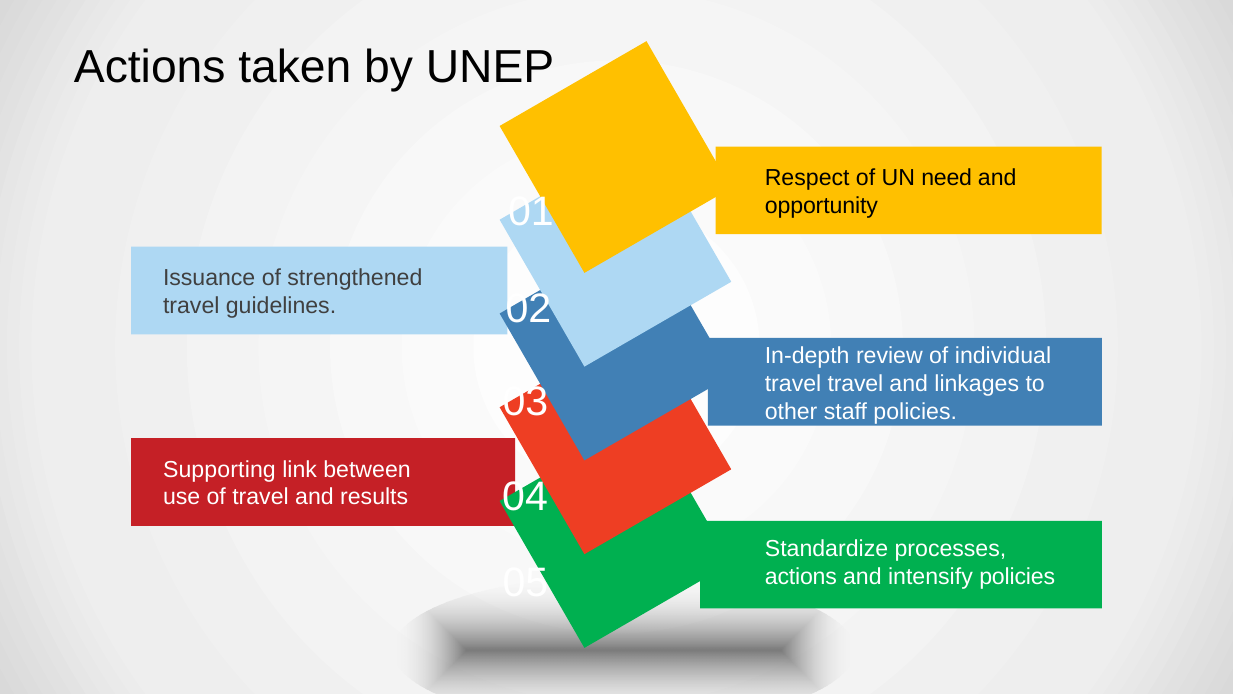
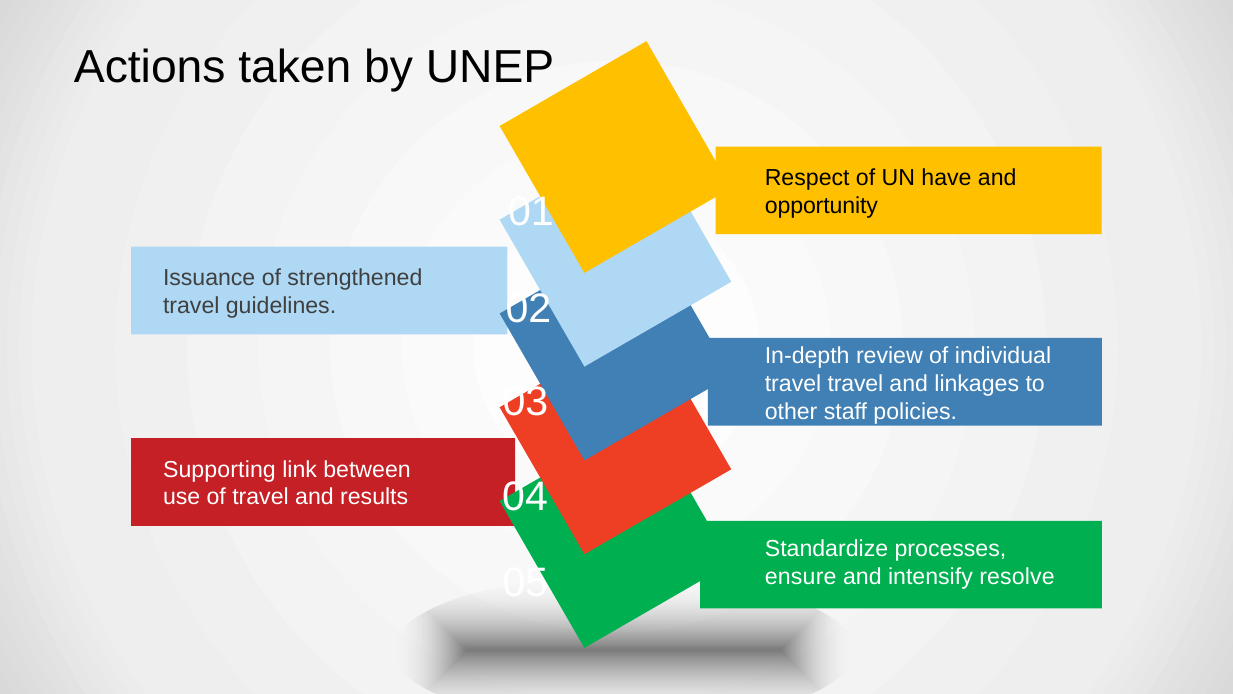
need: need -> have
actions at (801, 577): actions -> ensure
intensify policies: policies -> resolve
